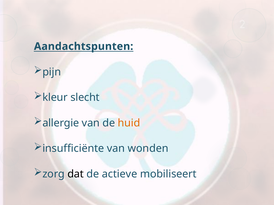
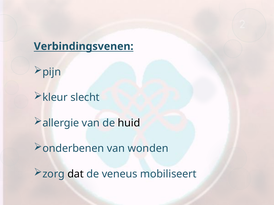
Aandachtspunten: Aandachtspunten -> Verbindingsvenen
huid colour: orange -> black
insufficiënte: insufficiënte -> onderbenen
actieve: actieve -> veneus
